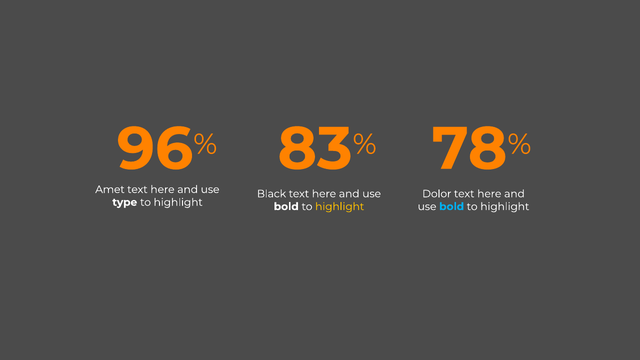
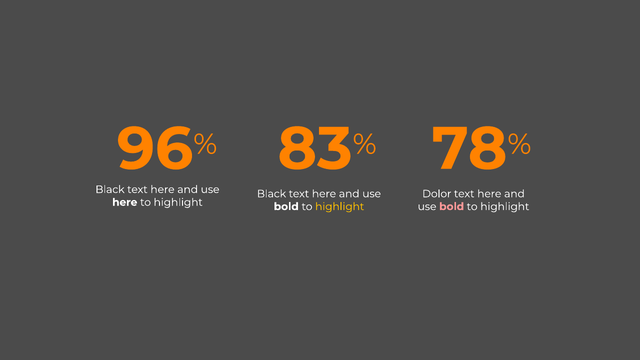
Amet at (110, 189): Amet -> Black
type at (125, 202): type -> here
bold at (452, 207) colour: light blue -> pink
